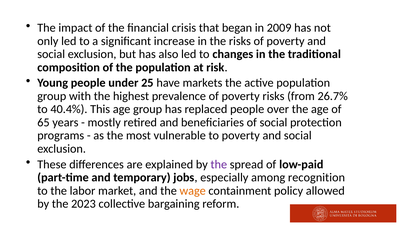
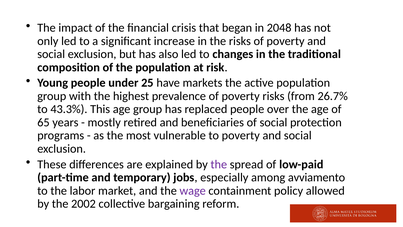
2009: 2009 -> 2048
40.4%: 40.4% -> 43.3%
recognition: recognition -> avviamento
wage colour: orange -> purple
2023: 2023 -> 2002
